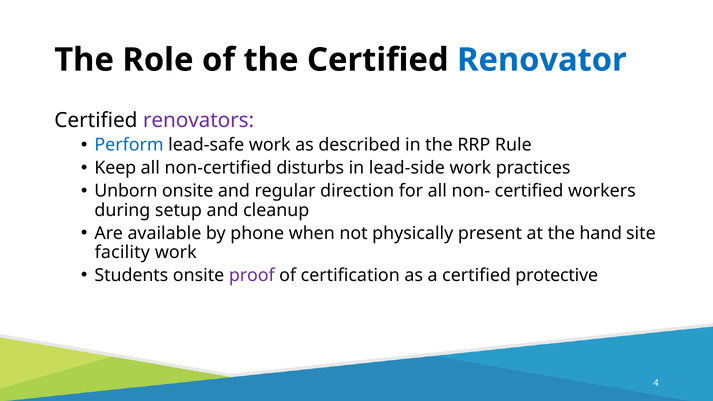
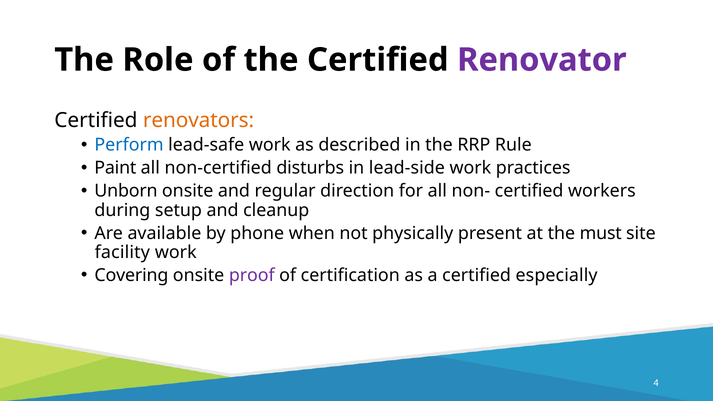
Renovator colour: blue -> purple
renovators colour: purple -> orange
Keep: Keep -> Paint
hand: hand -> must
Students: Students -> Covering
protective: protective -> especially
